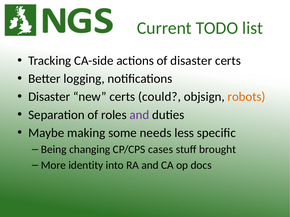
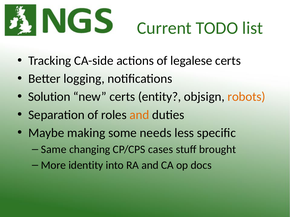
of disaster: disaster -> legalese
Disaster at (49, 97): Disaster -> Solution
could: could -> entity
and at (139, 115) colour: purple -> orange
Being: Being -> Same
